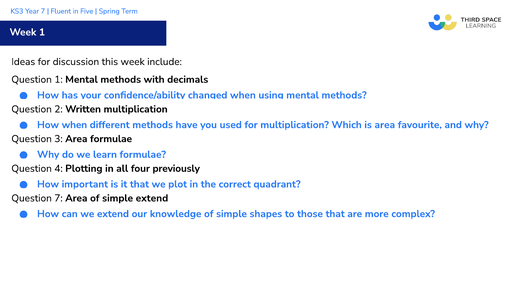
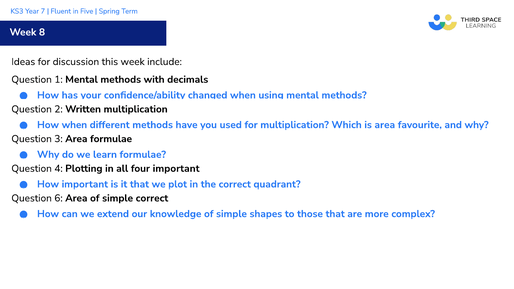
Week 1: 1 -> 8
four previously: previously -> important
Question 7: 7 -> 6
simple extend: extend -> correct
